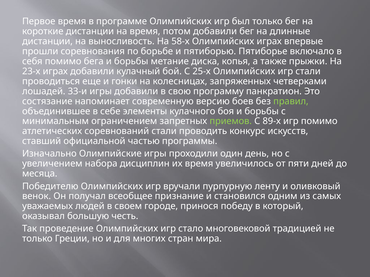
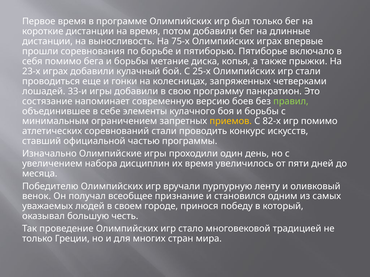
58-х: 58-х -> 75-х
приемов colour: light green -> yellow
89-х: 89-х -> 82-х
